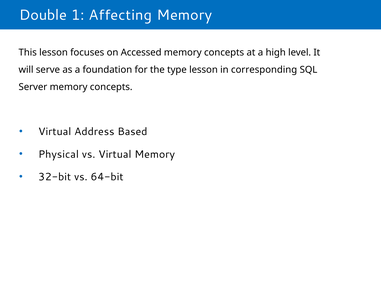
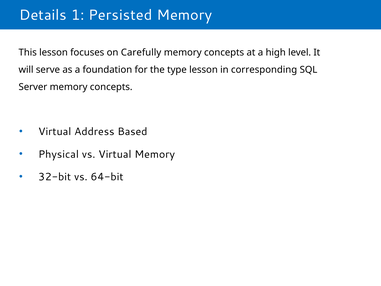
Double: Double -> Details
Affecting: Affecting -> Persisted
Accessed: Accessed -> Carefully
